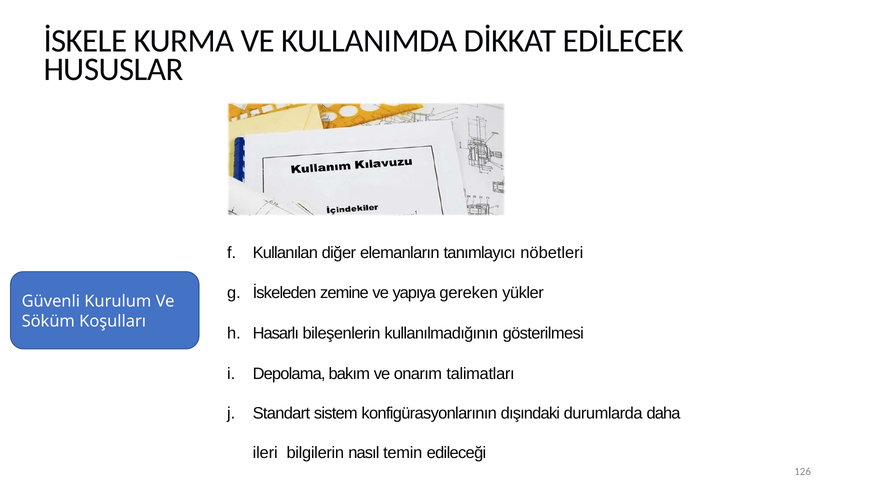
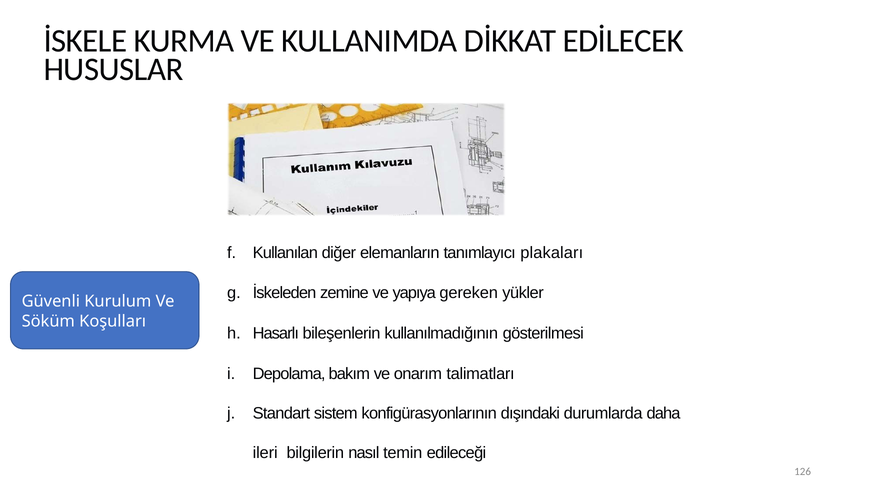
nöbetleri: nöbetleri -> plakaları
